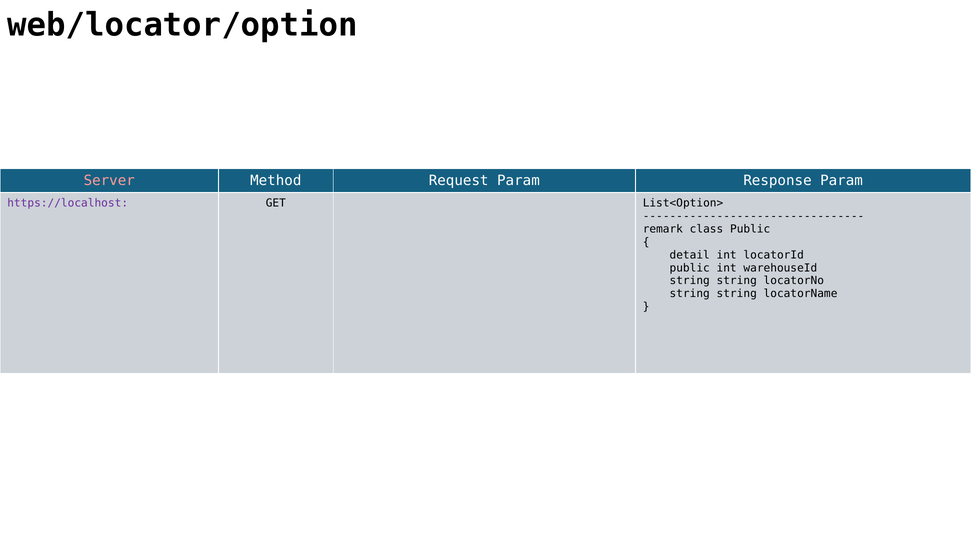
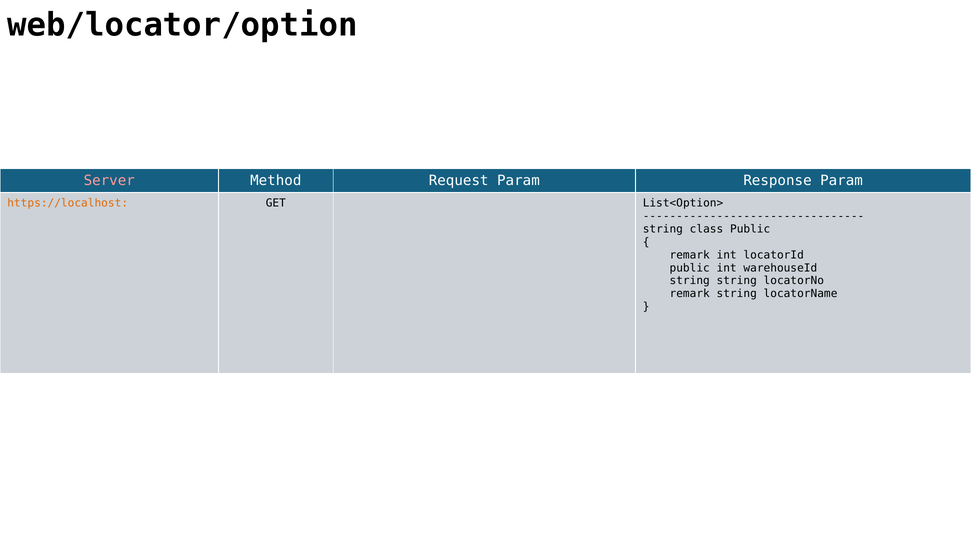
https://localhost colour: purple -> orange
remark at (663, 229): remark -> string
detail at (690, 255): detail -> remark
string at (690, 294): string -> remark
